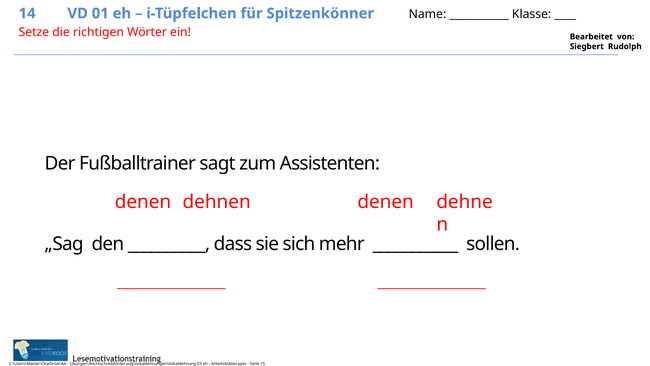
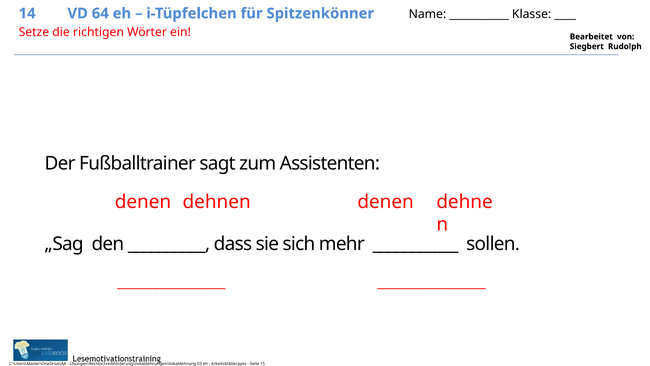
01: 01 -> 64
